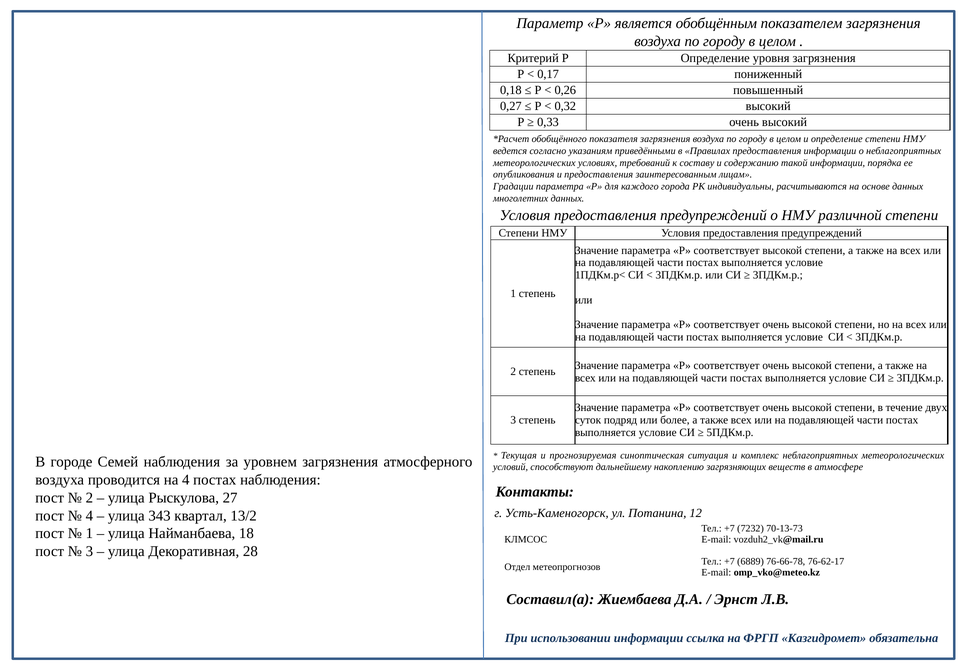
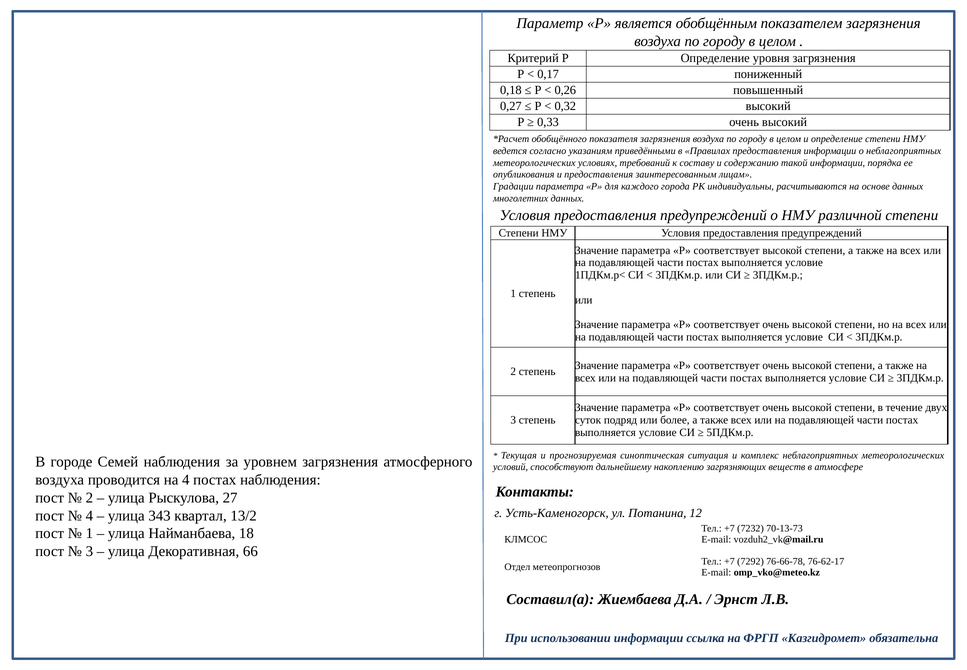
28: 28 -> 66
6889: 6889 -> 7292
